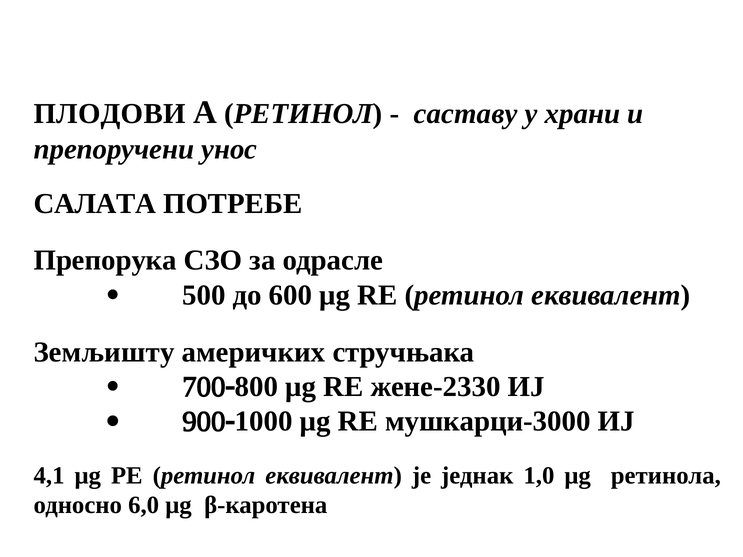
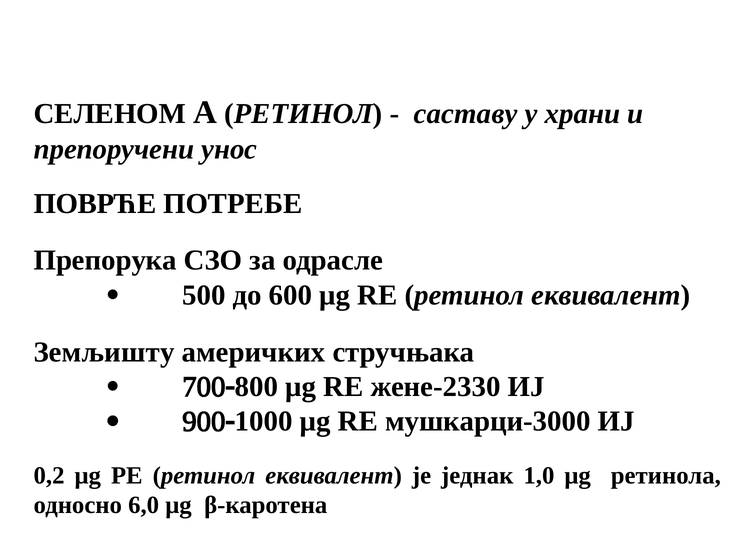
ПЛОДОВИ: ПЛОДОВИ -> СЕЛЕНОМ
САЛАТА: САЛАТА -> ПОВРЋЕ
4,1: 4,1 -> 0,2
